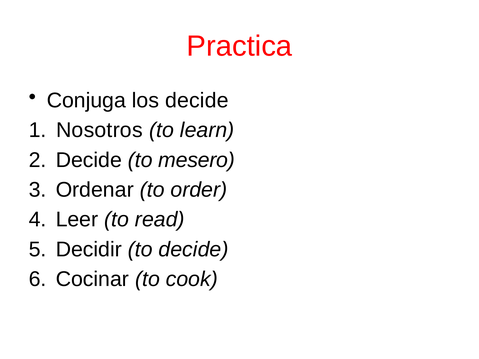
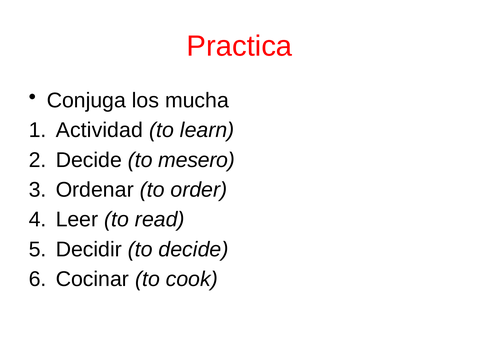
los decide: decide -> mucha
Nosotros: Nosotros -> Actividad
